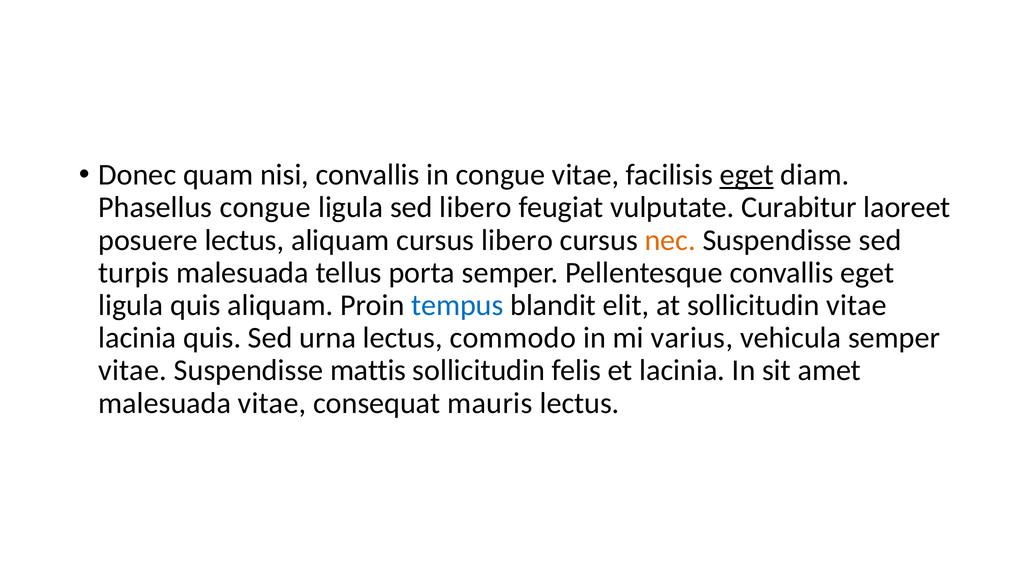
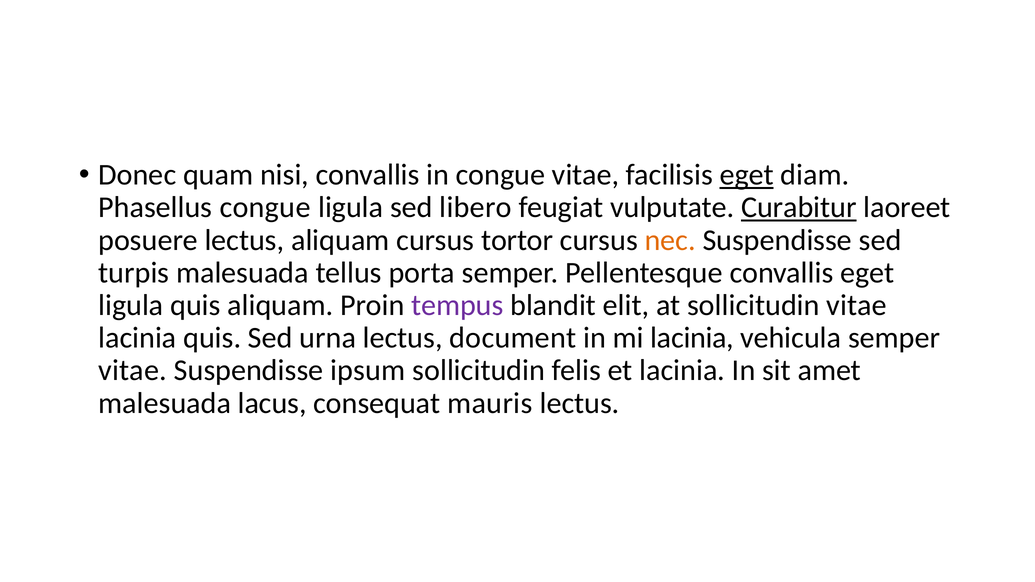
Curabitur underline: none -> present
cursus libero: libero -> tortor
tempus colour: blue -> purple
commodo: commodo -> document
mi varius: varius -> lacinia
mattis: mattis -> ipsum
malesuada vitae: vitae -> lacus
